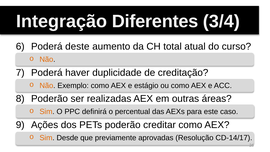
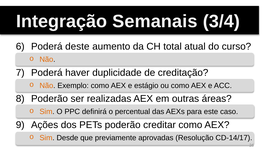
Diferentes: Diferentes -> Semanais
